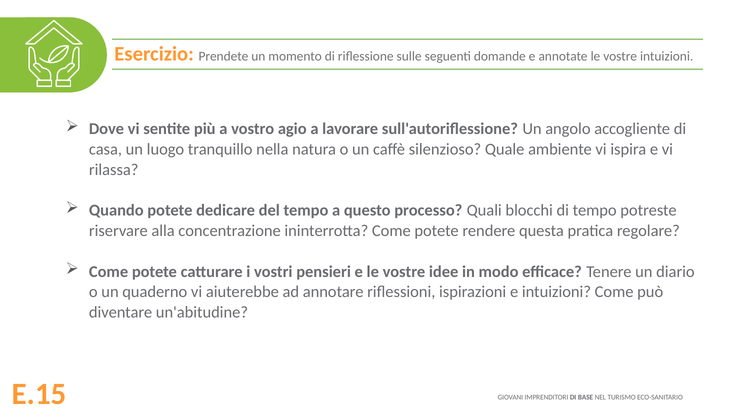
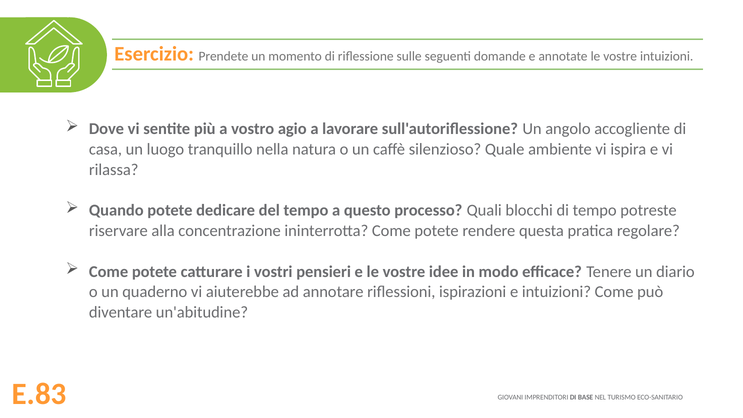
E.15: E.15 -> E.83
